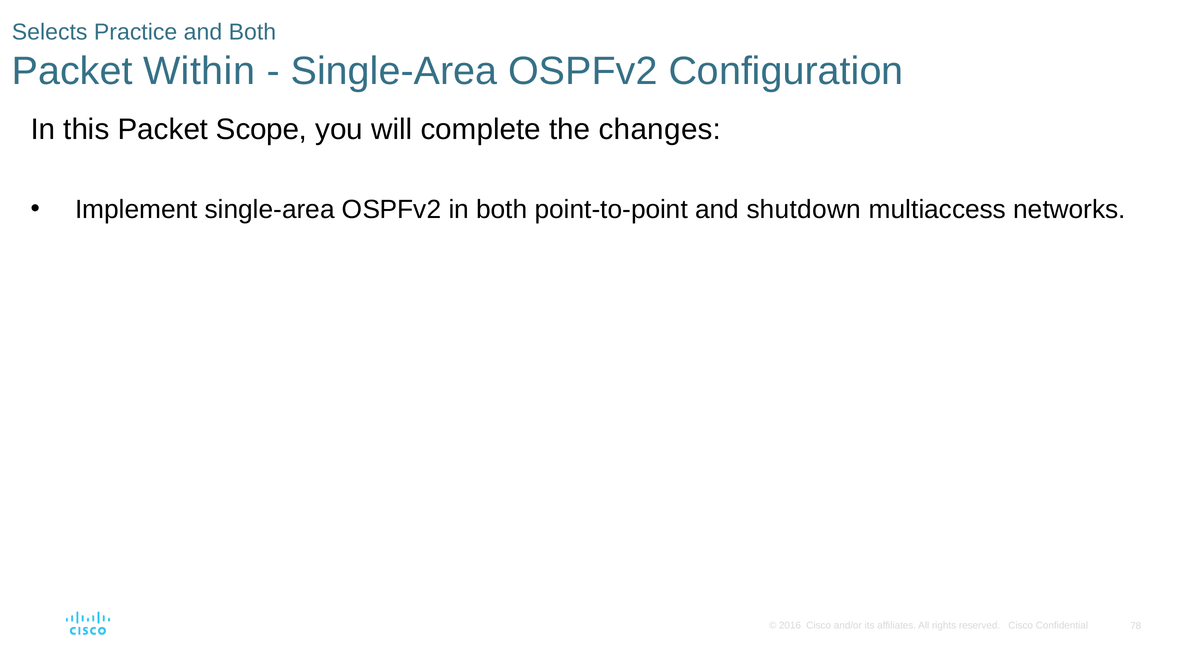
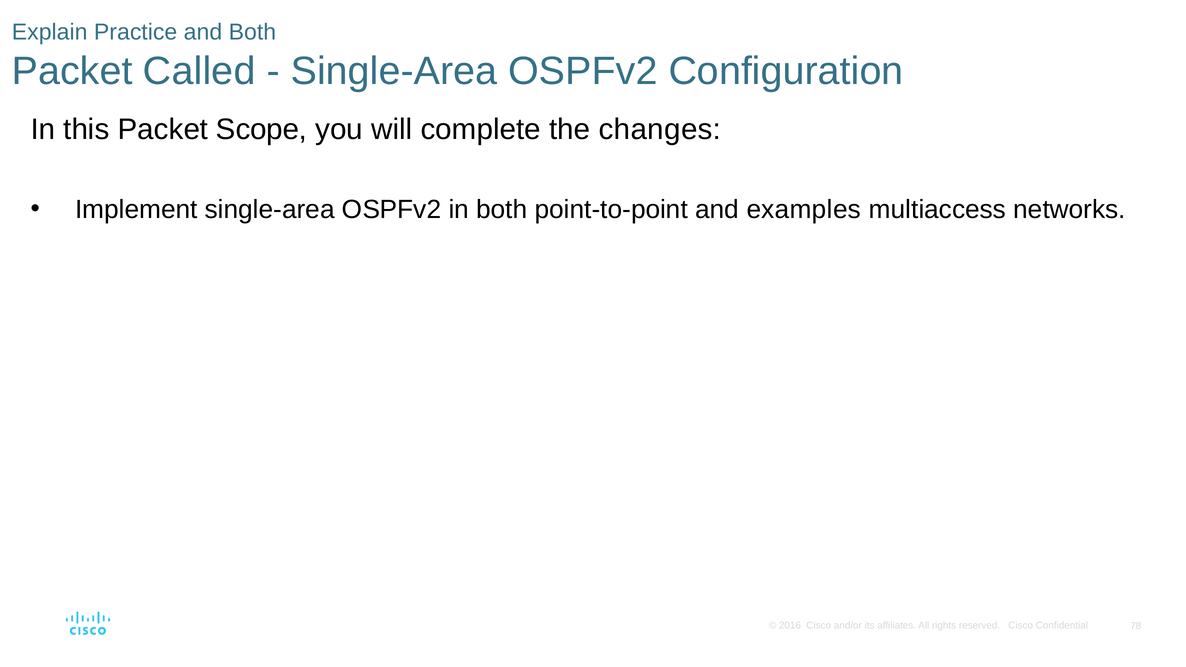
Selects: Selects -> Explain
Within: Within -> Called
shutdown: shutdown -> examples
